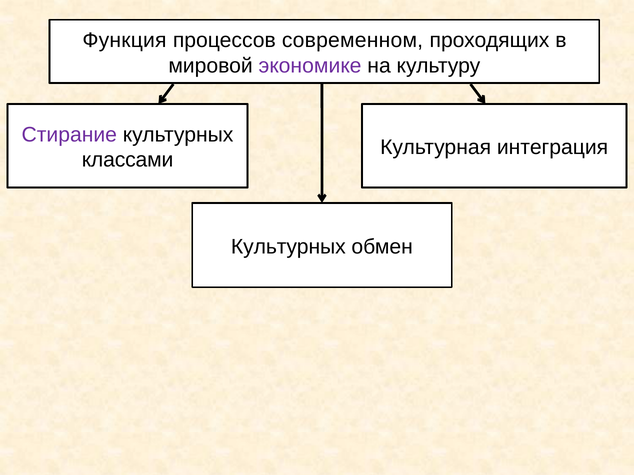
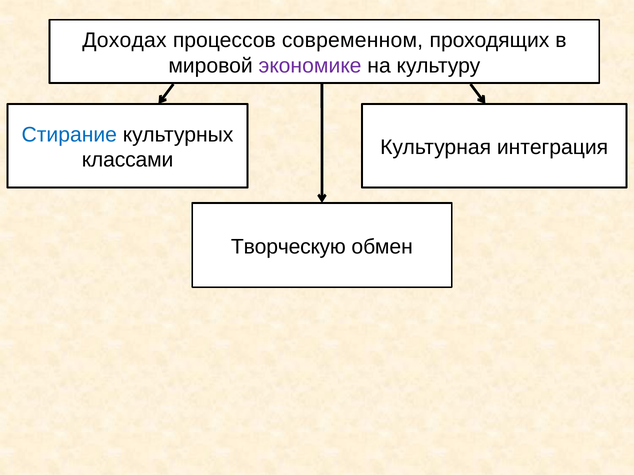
Функция: Функция -> Доходах
Стирание colour: purple -> blue
Культурных at (288, 247): Культурных -> Творческую
